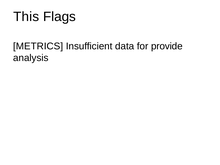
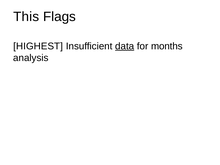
METRICS: METRICS -> HIGHEST
data underline: none -> present
provide: provide -> months
